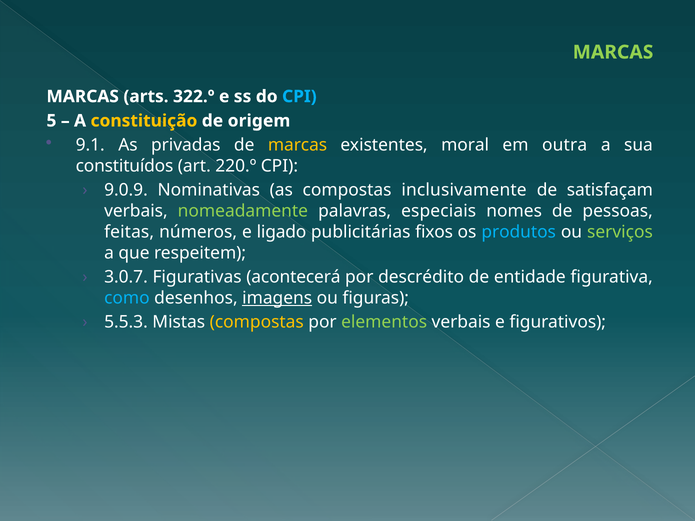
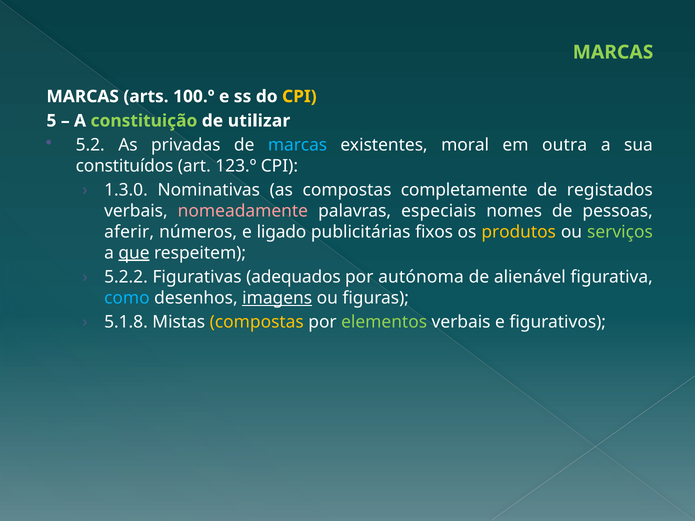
322.º: 322.º -> 100.º
CPI at (299, 97) colour: light blue -> yellow
constituição colour: yellow -> light green
origem: origem -> utilizar
9.1: 9.1 -> 5.2
marcas at (298, 145) colour: yellow -> light blue
220.º: 220.º -> 123.º
9.0.9: 9.0.9 -> 1.3.0
inclusivamente: inclusivamente -> completamente
satisfaçam: satisfaçam -> registados
nomeadamente colour: light green -> pink
feitas: feitas -> aferir
produtos colour: light blue -> yellow
que underline: none -> present
3.0.7: 3.0.7 -> 5.2.2
acontecerá: acontecerá -> adequados
descrédito: descrédito -> autónoma
entidade: entidade -> alienável
5.5.3: 5.5.3 -> 5.1.8
